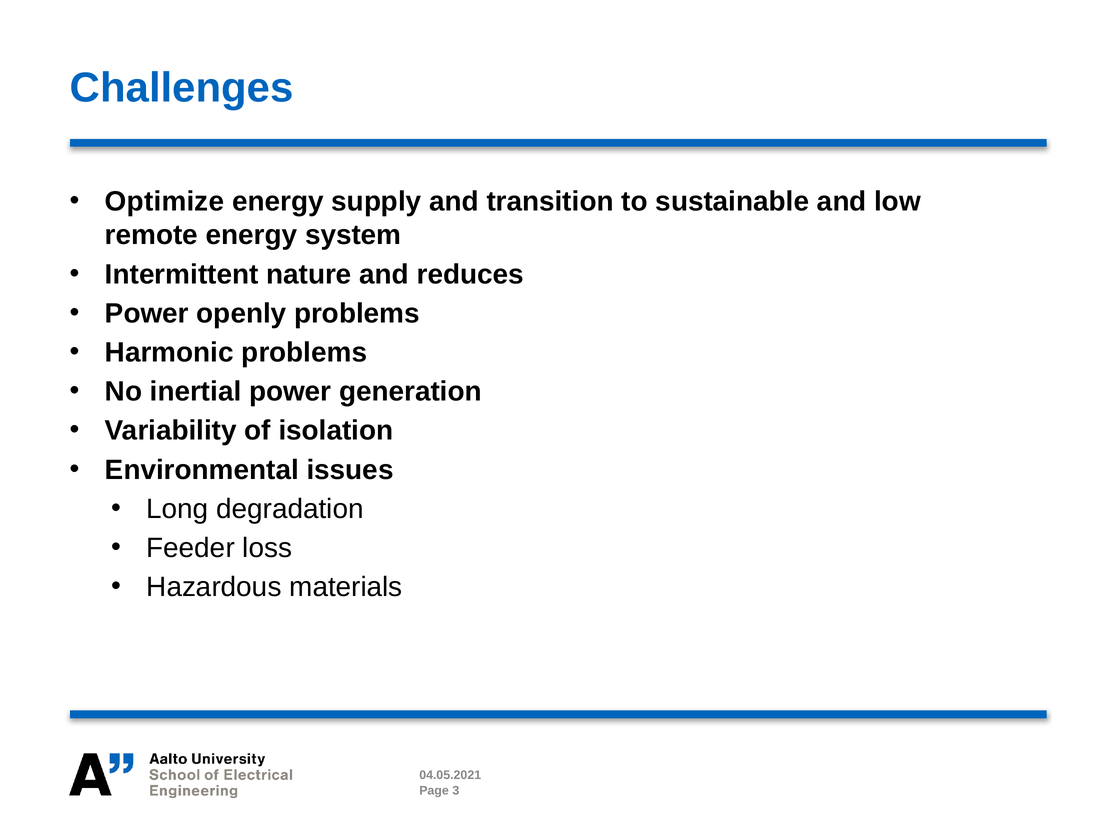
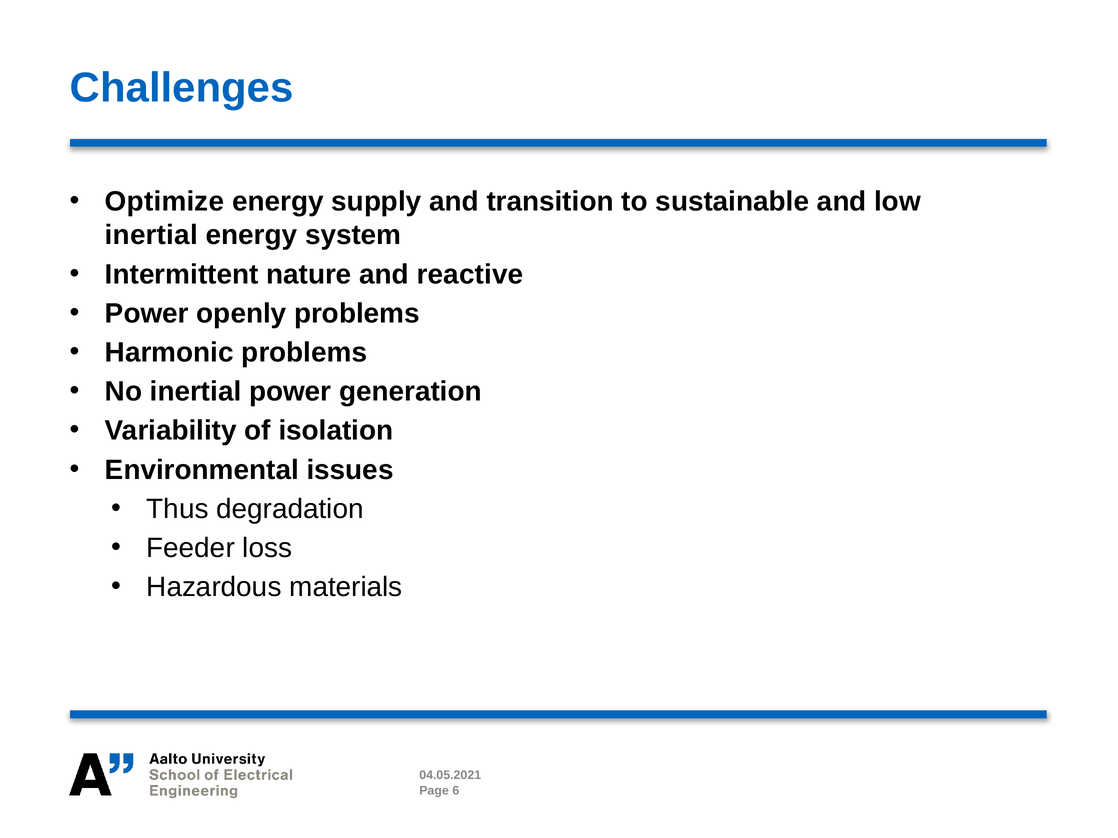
remote at (151, 235): remote -> inertial
reduces: reduces -> reactive
Long: Long -> Thus
3: 3 -> 6
